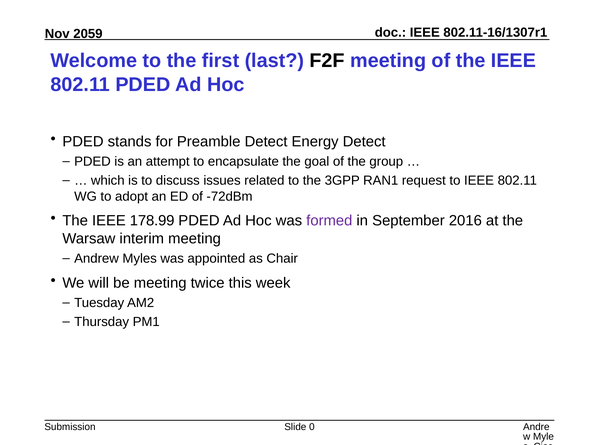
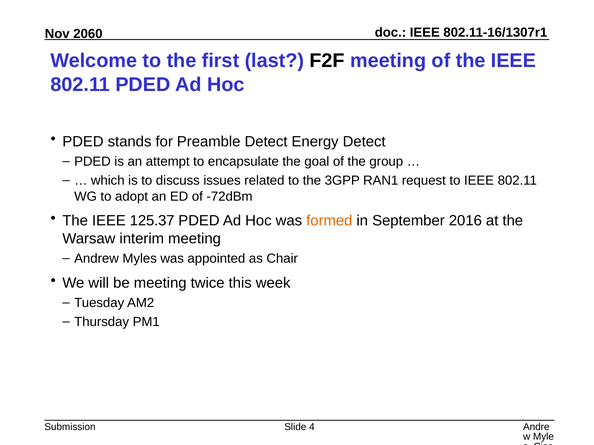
2059: 2059 -> 2060
178.99: 178.99 -> 125.37
formed colour: purple -> orange
0: 0 -> 4
